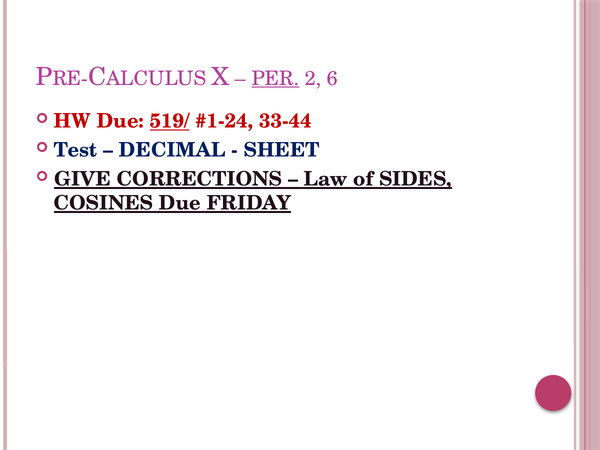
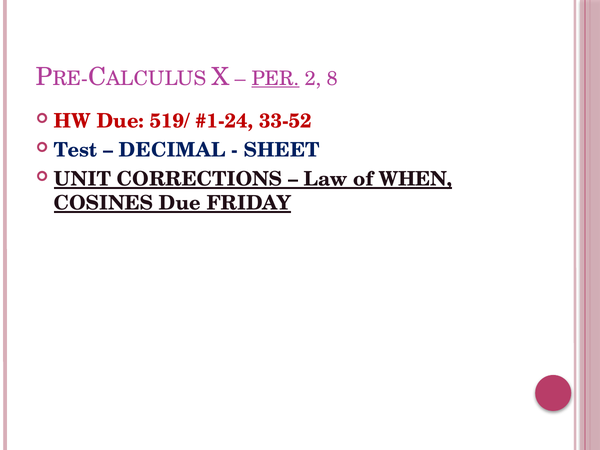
6: 6 -> 8
519/ underline: present -> none
33-44: 33-44 -> 33-52
GIVE: GIVE -> UNIT
SIDES: SIDES -> WHEN
